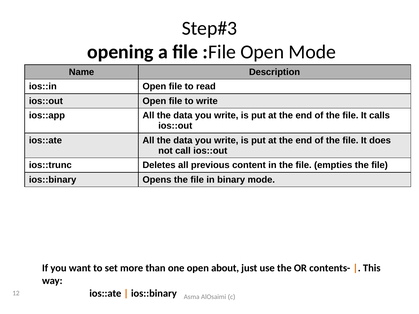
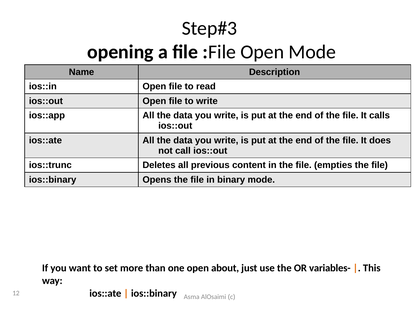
contents-: contents- -> variables-
